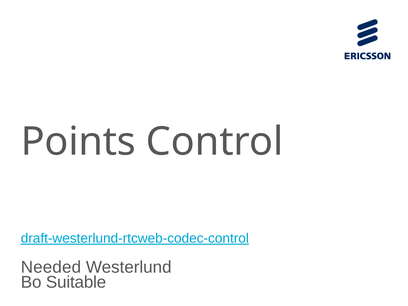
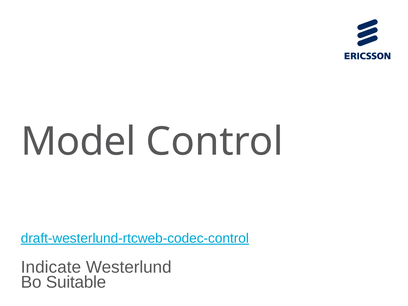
Points: Points -> Model
Needed: Needed -> Indicate
